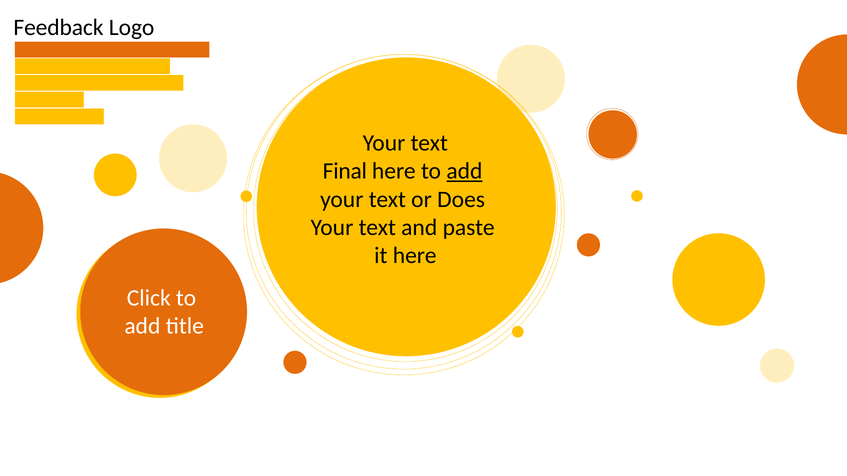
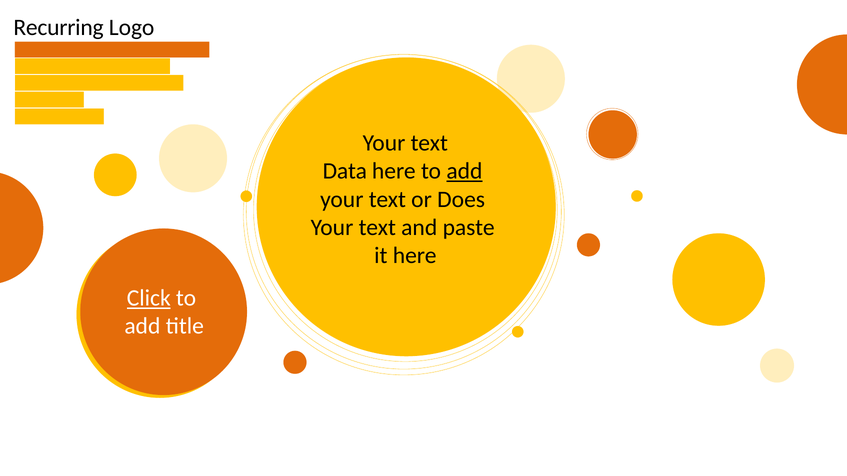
Feedback: Feedback -> Recurring
Final: Final -> Data
Click underline: none -> present
